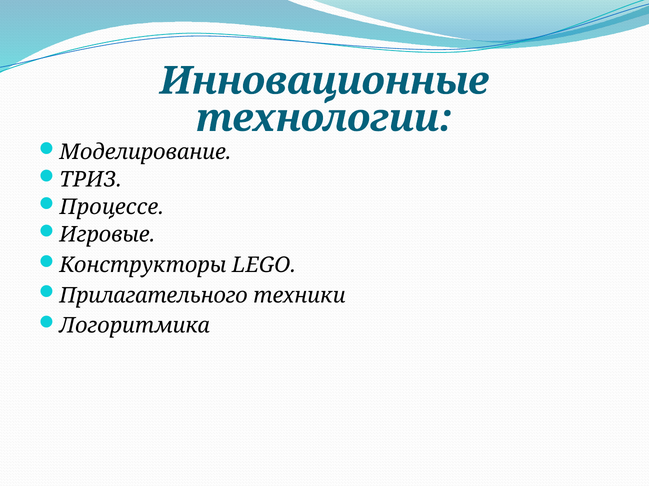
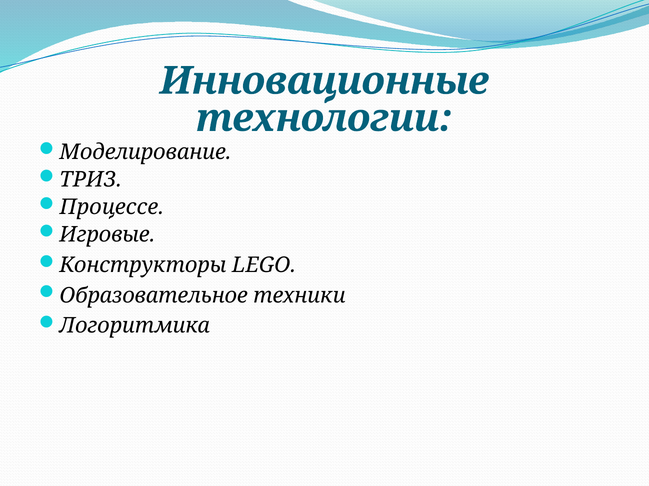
Прилагательного: Прилагательного -> Образовательное
